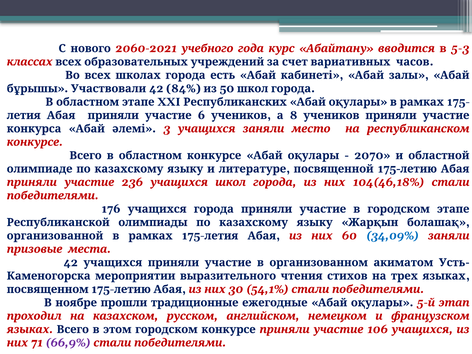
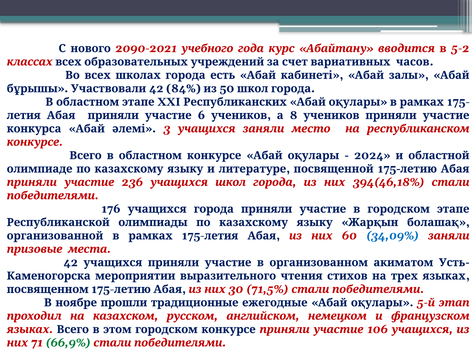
2060-2021: 2060-2021 -> 2090-2021
5-3: 5-3 -> 5-2
2070: 2070 -> 2024
104(46,18%: 104(46,18% -> 394(46,18%
54,1%: 54,1% -> 71,5%
66,9% colour: purple -> green
